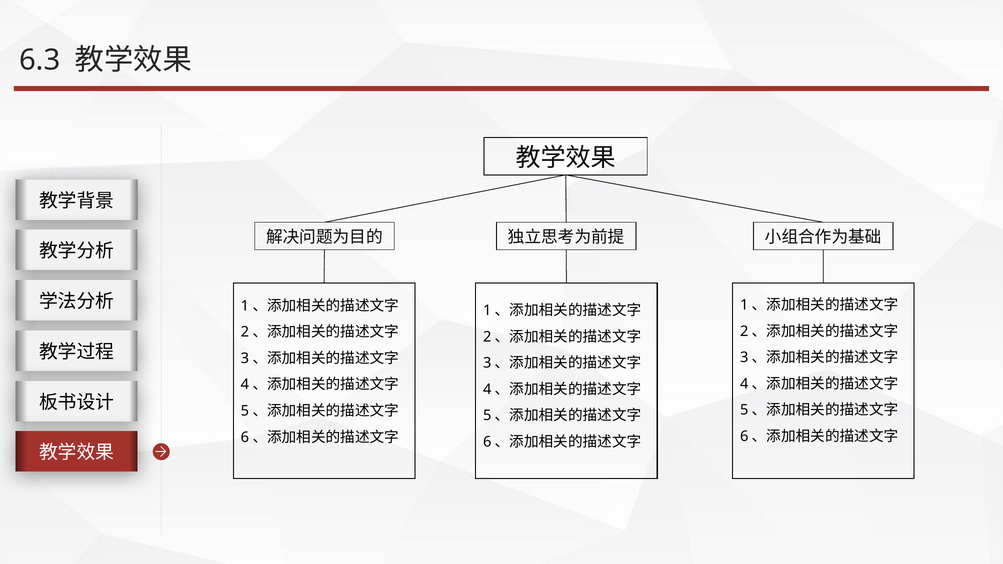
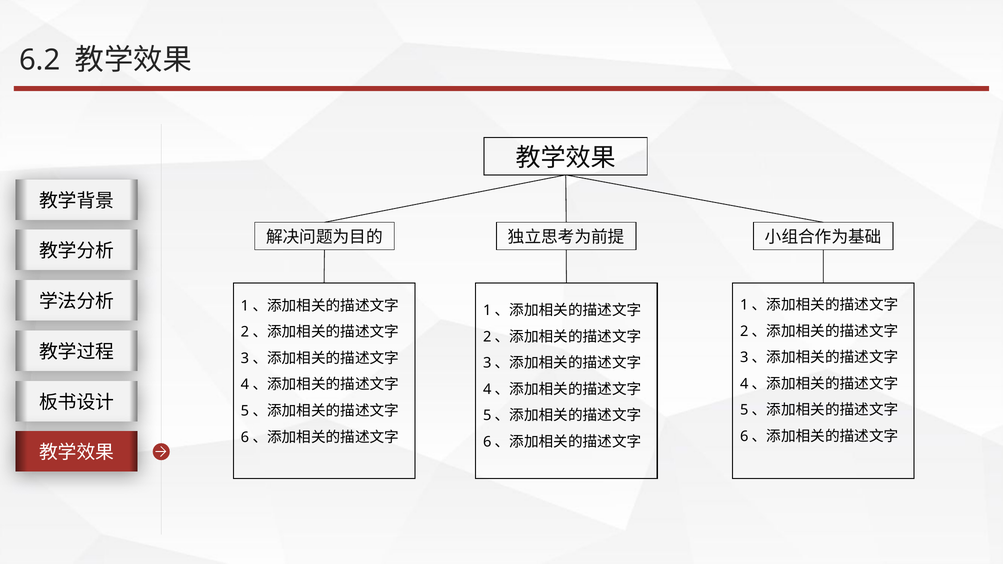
6.3: 6.3 -> 6.2
